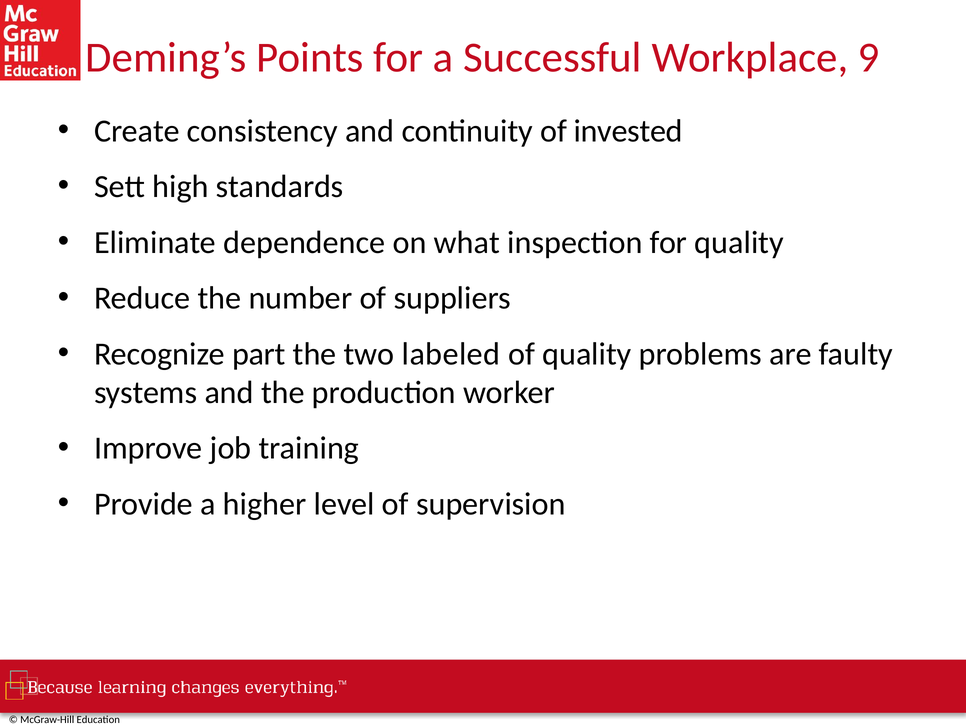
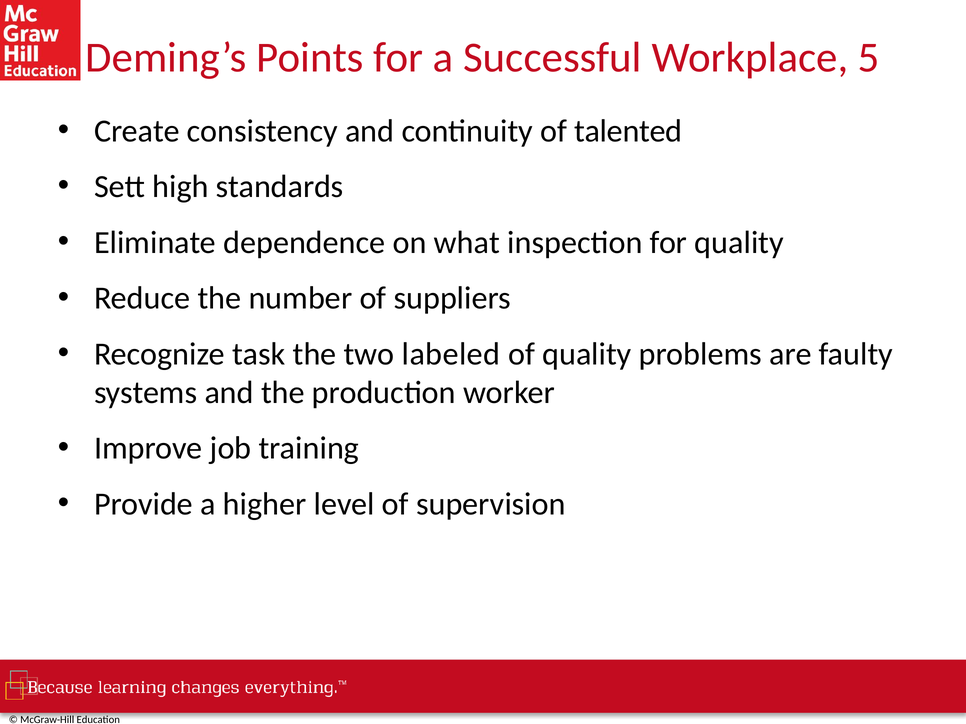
9: 9 -> 5
invested: invested -> talented
part: part -> task
